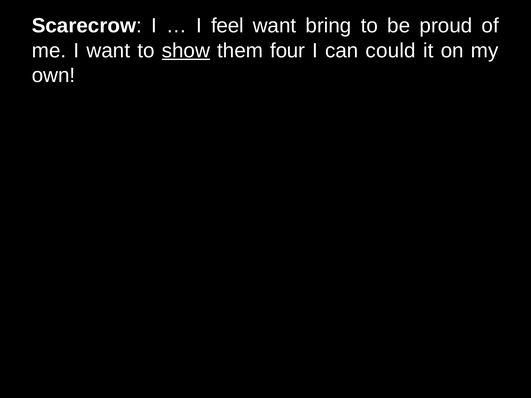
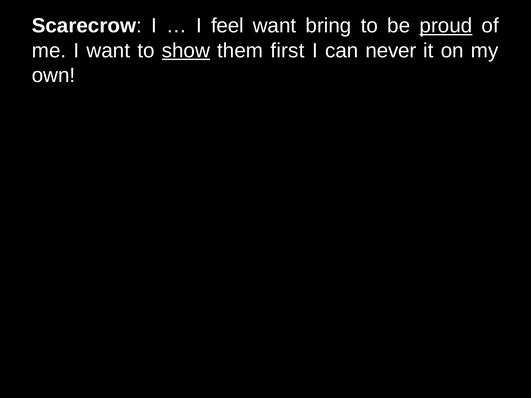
proud underline: none -> present
four: four -> first
could: could -> never
